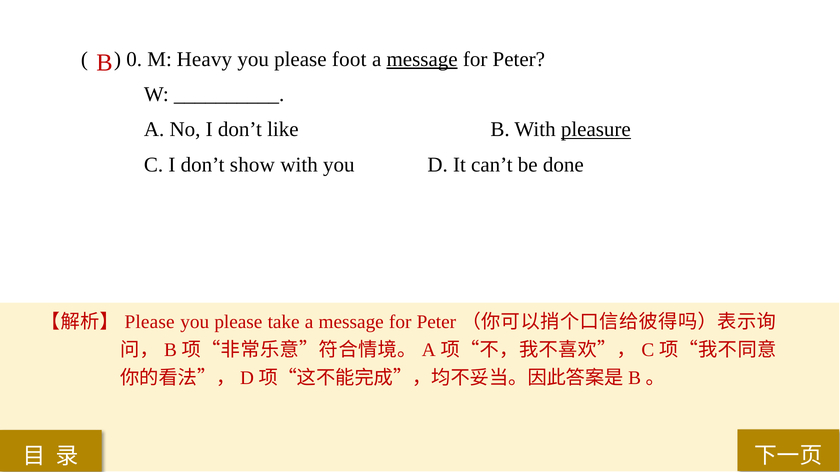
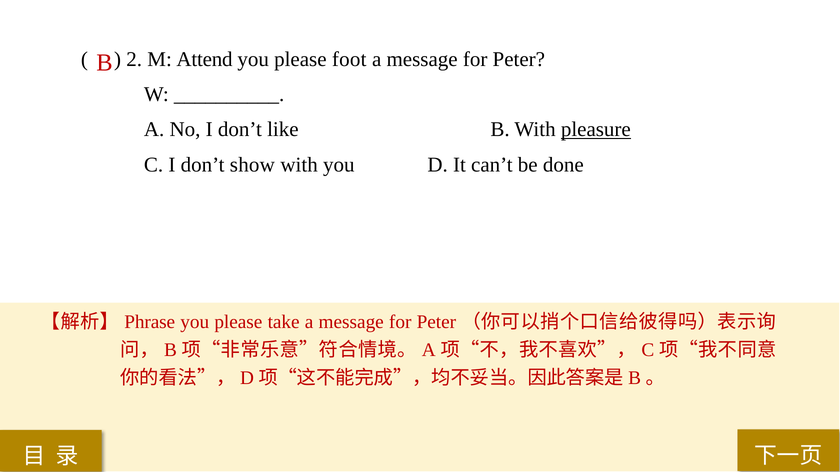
0: 0 -> 2
Heavy: Heavy -> Attend
message at (422, 59) underline: present -> none
Please at (150, 322): Please -> Phrase
